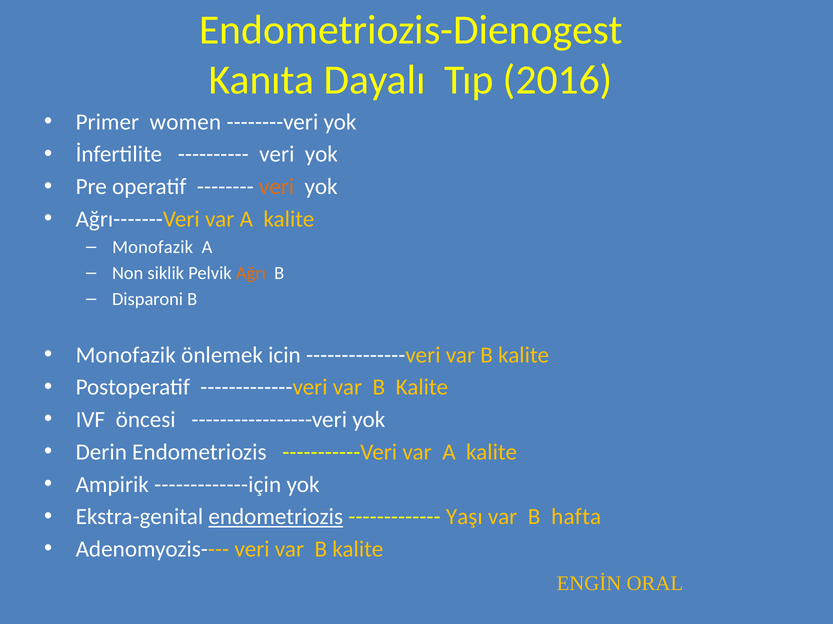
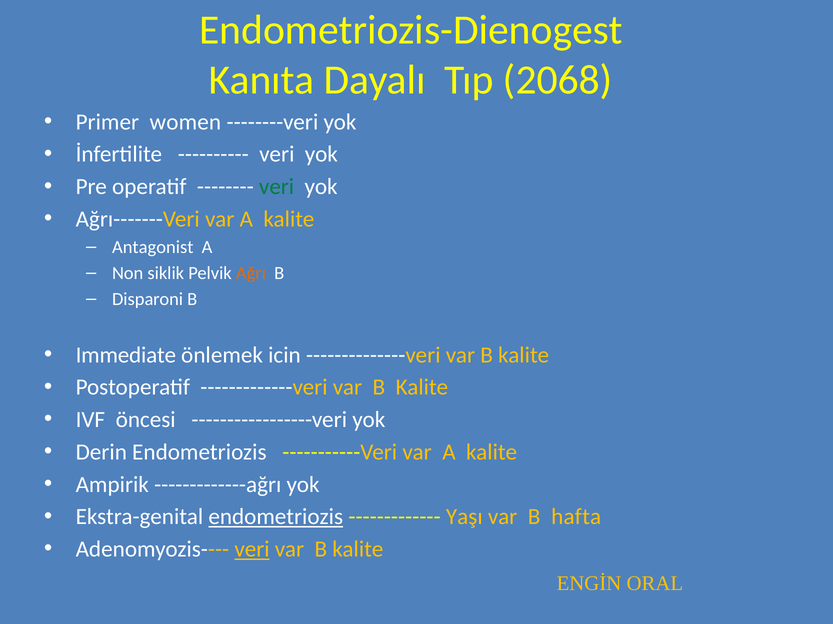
2016: 2016 -> 2068
veri at (277, 187) colour: orange -> green
Monofazik at (153, 248): Monofazik -> Antagonist
Monofazik at (126, 355): Monofazik -> Immediate
-------------için: -------------için -> -------------ağrı
veri at (252, 550) underline: none -> present
